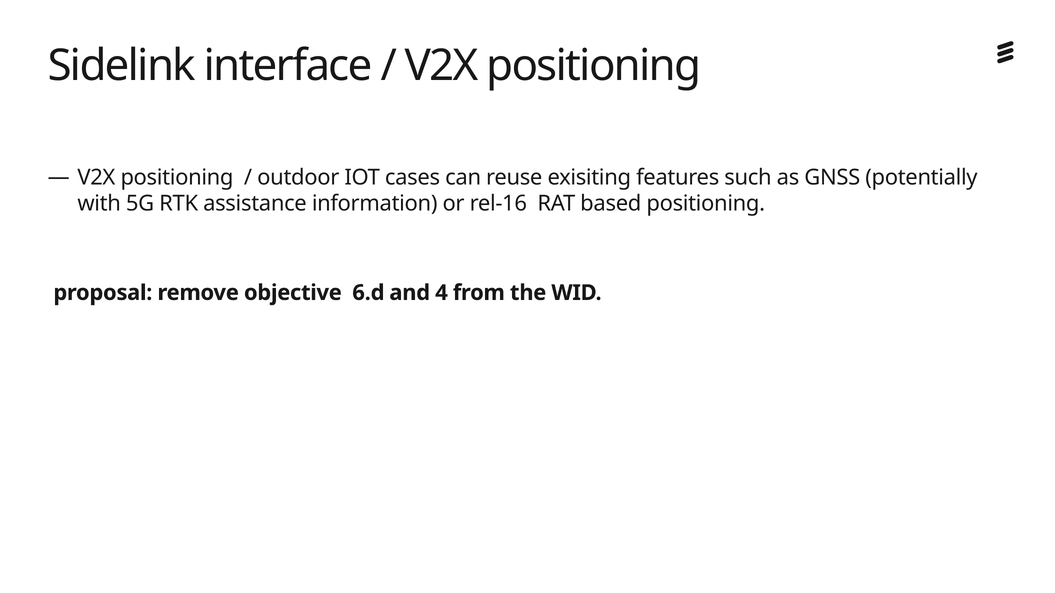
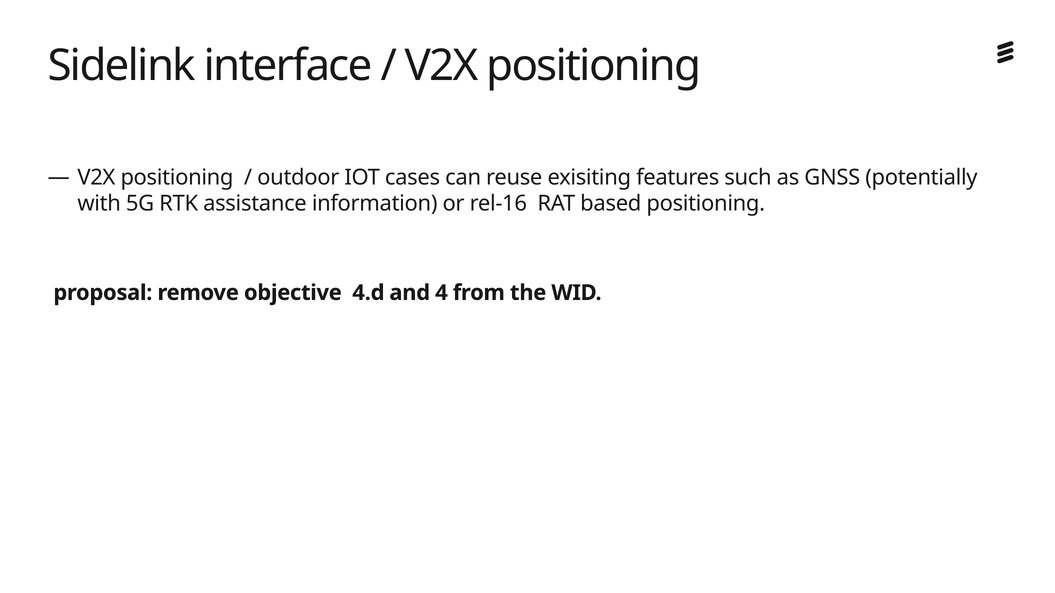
6.d: 6.d -> 4.d
